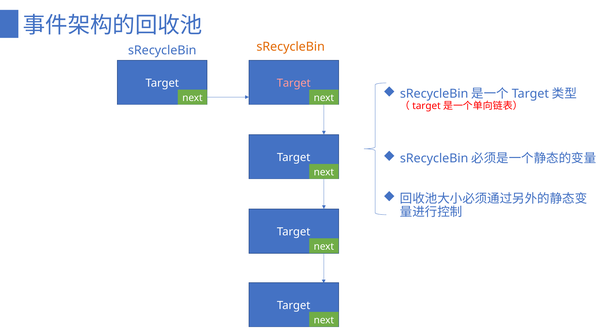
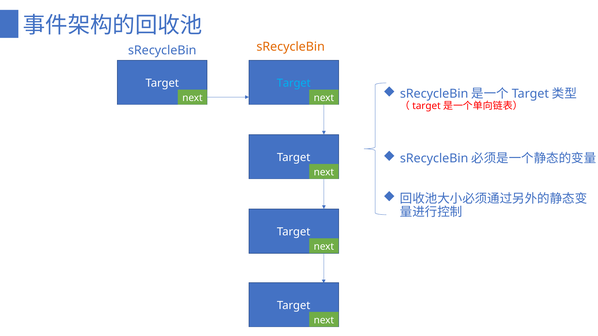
Target at (294, 83) colour: pink -> light blue
